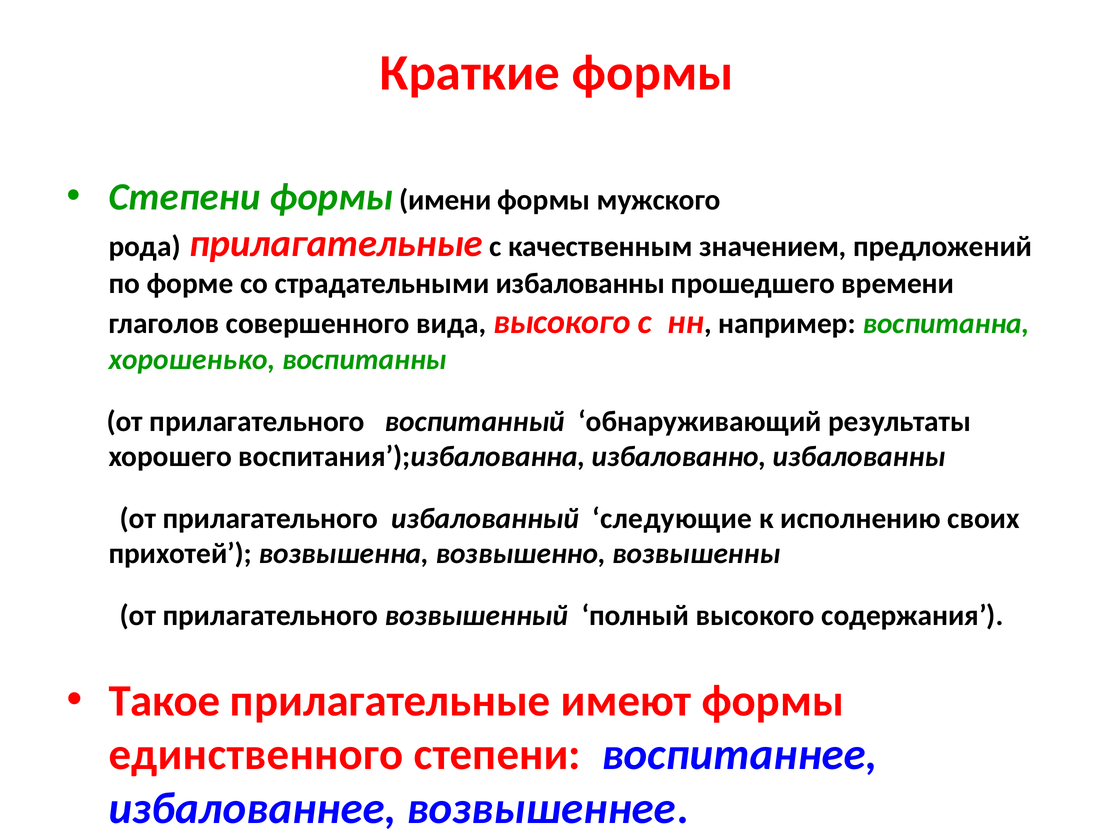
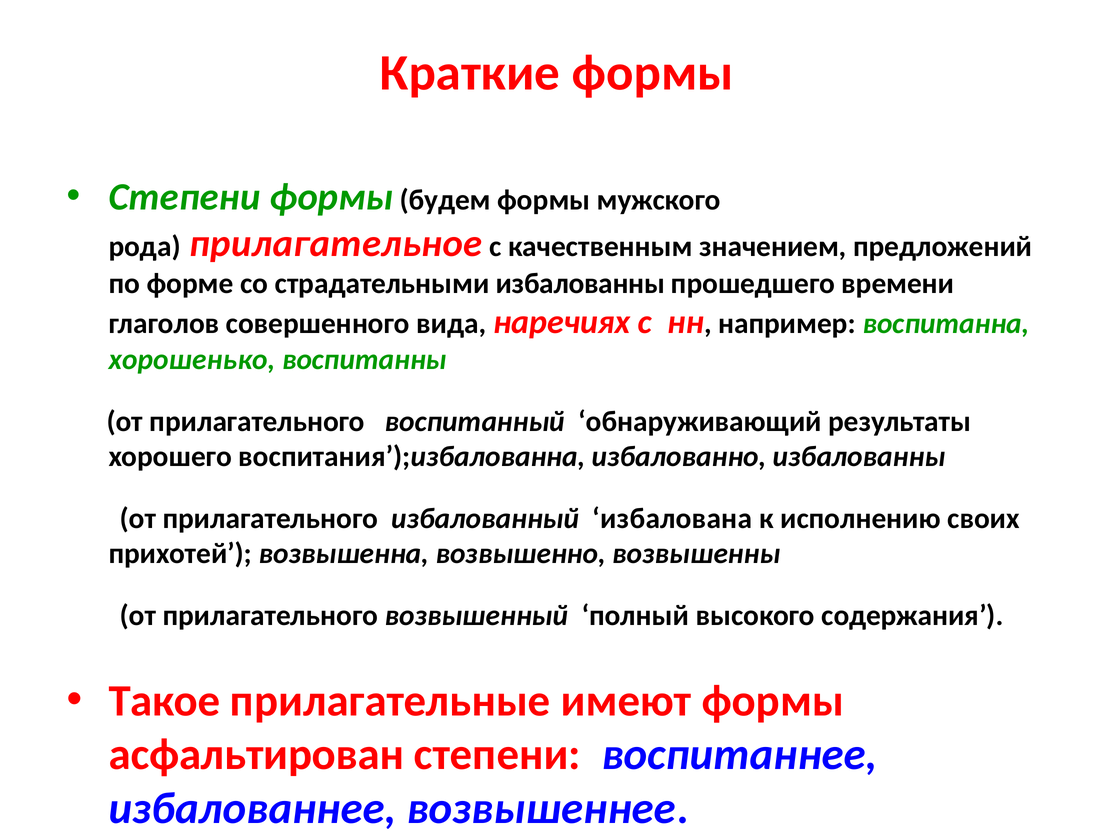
имени: имени -> будем
рода прилагательные: прилагательные -> прилагательное
вида высокого: высокого -> наречиях
следующие: следующие -> избалована
единственного: единственного -> асфальтирован
